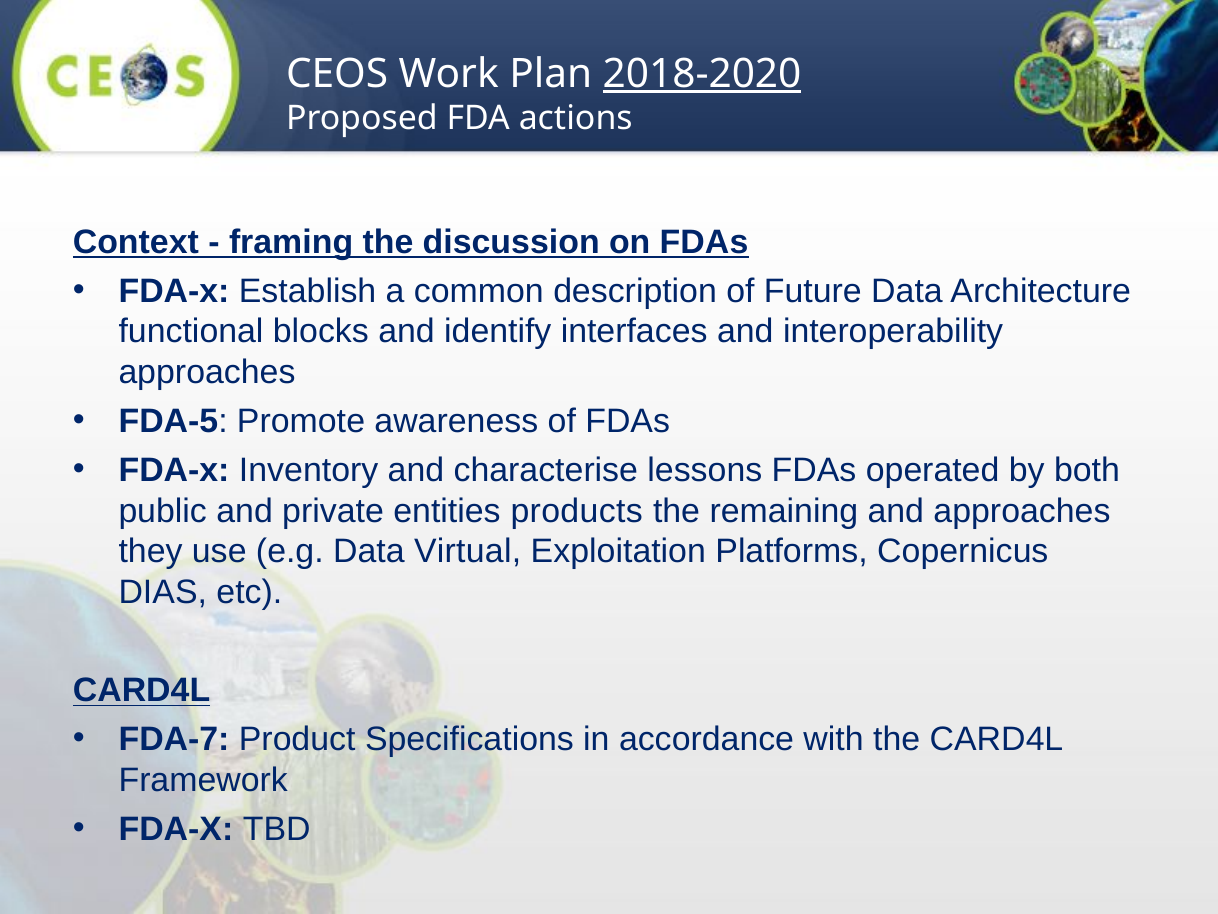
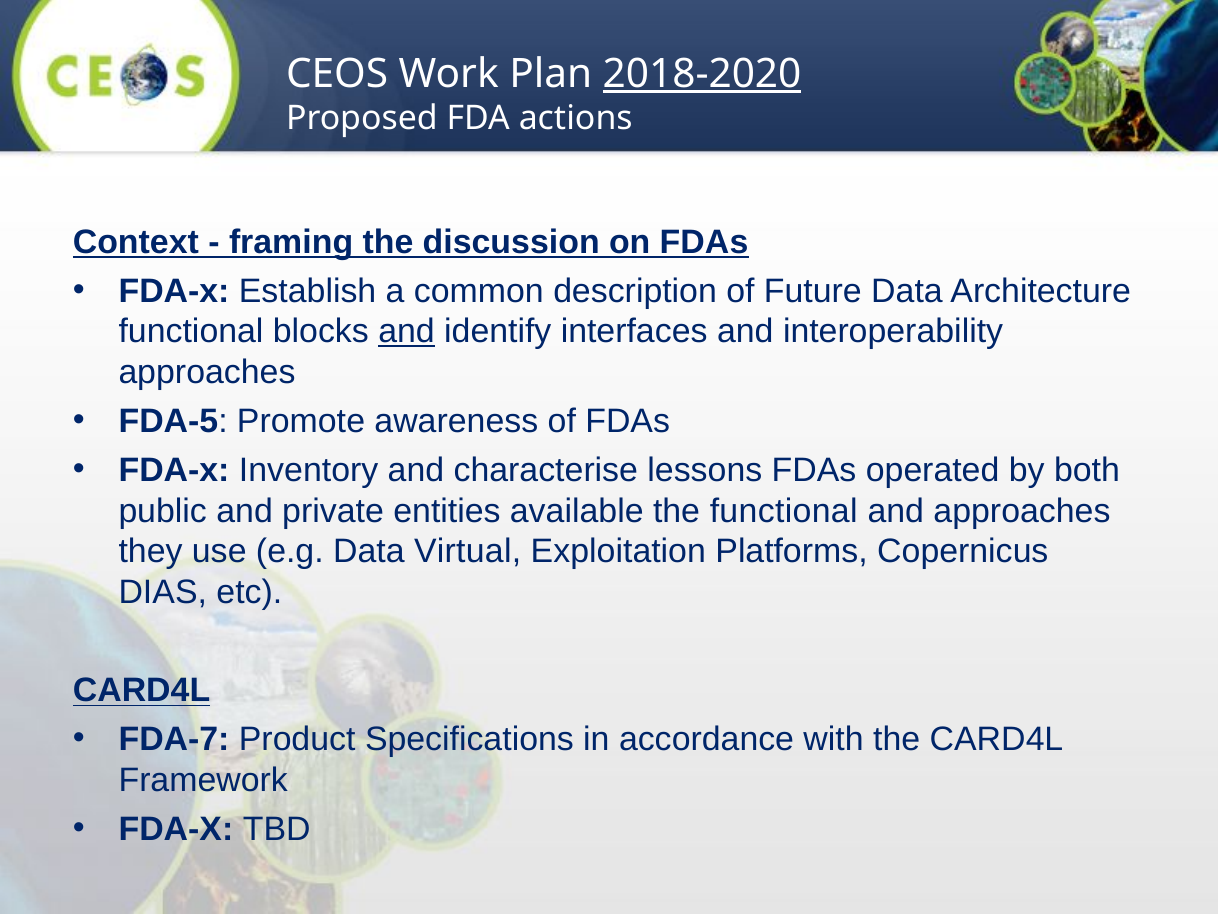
and at (407, 331) underline: none -> present
products: products -> available
the remaining: remaining -> functional
